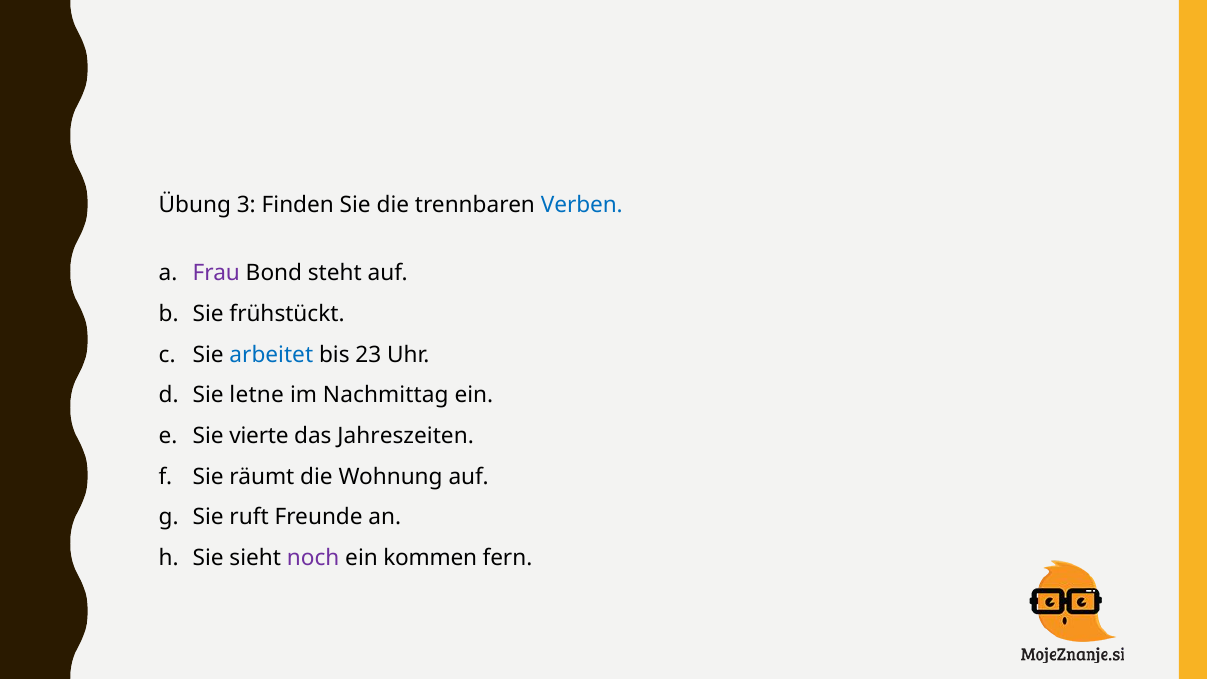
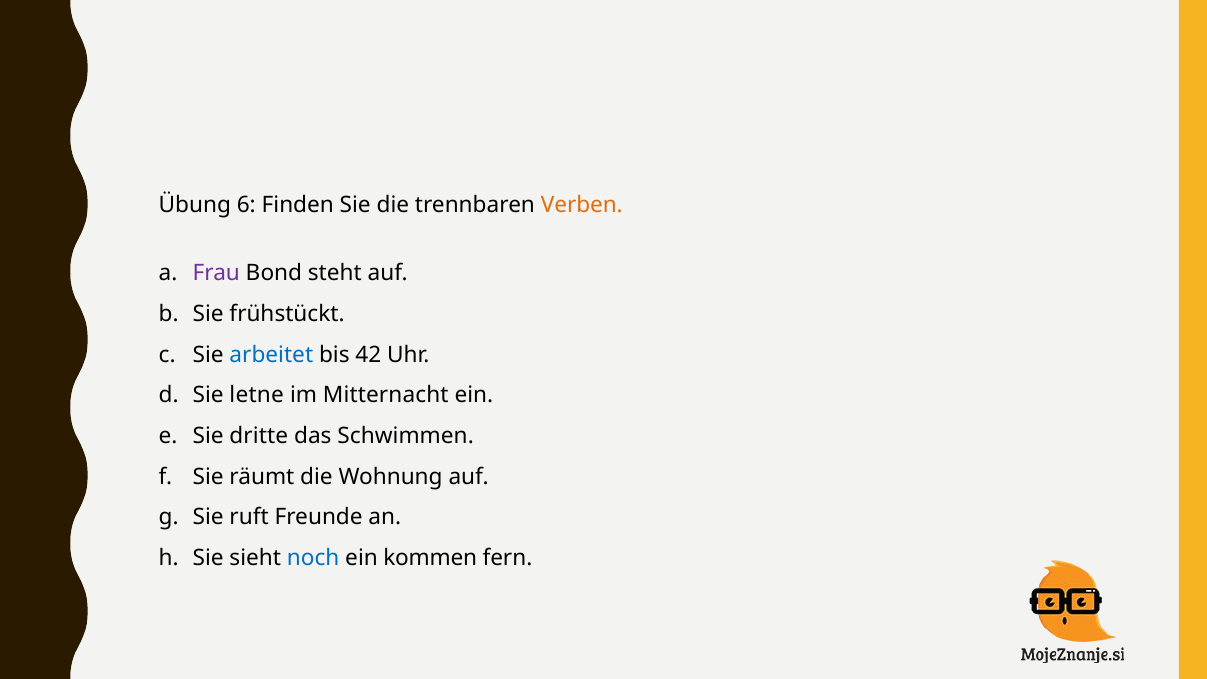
3: 3 -> 6
Verben colour: blue -> orange
23: 23 -> 42
Nachmittag: Nachmittag -> Mitternacht
vierte: vierte -> dritte
Jahreszeiten: Jahreszeiten -> Schwimmen
noch colour: purple -> blue
